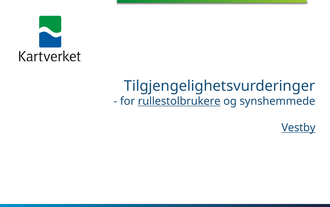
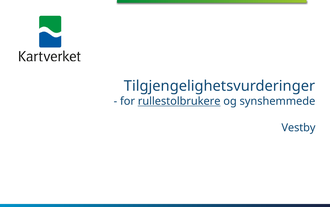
Vestby underline: present -> none
